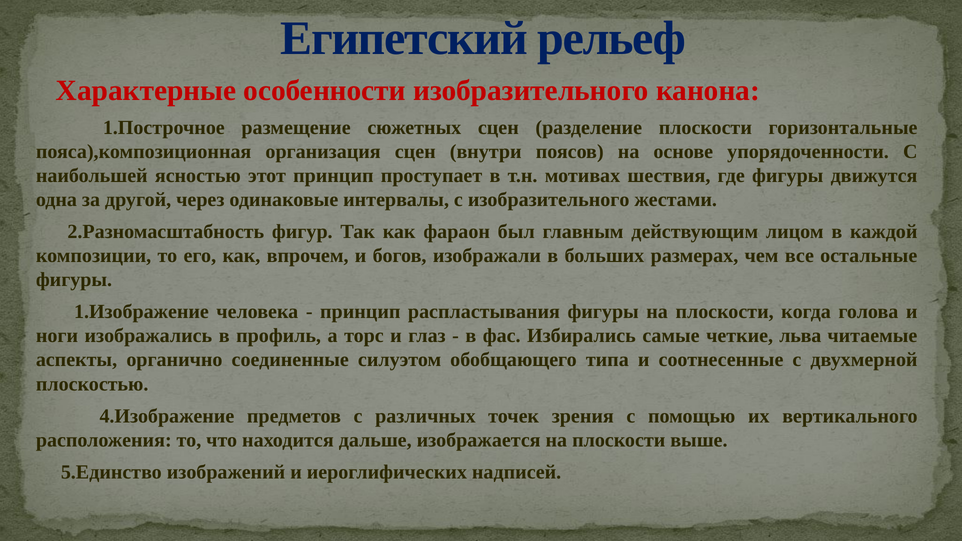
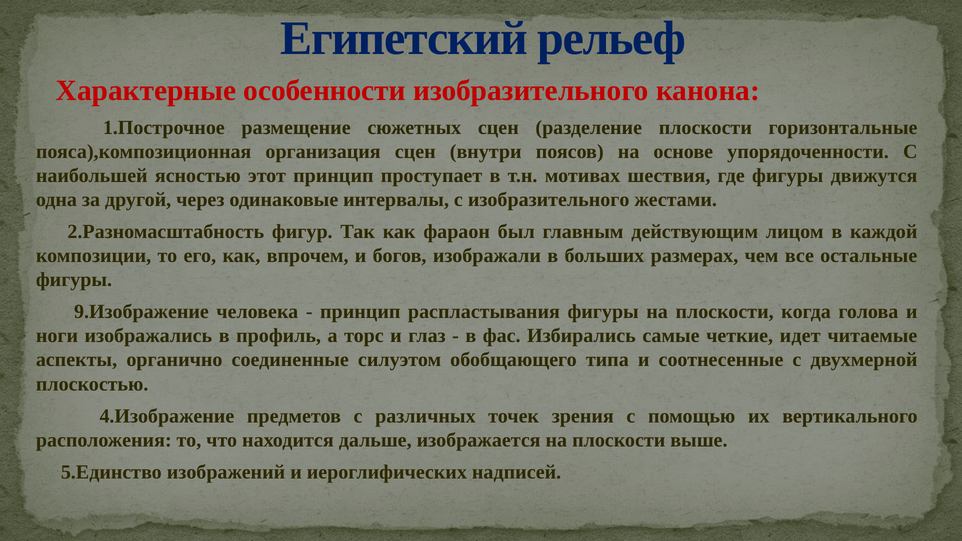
1.Изображение: 1.Изображение -> 9.Изображение
льва: льва -> идет
